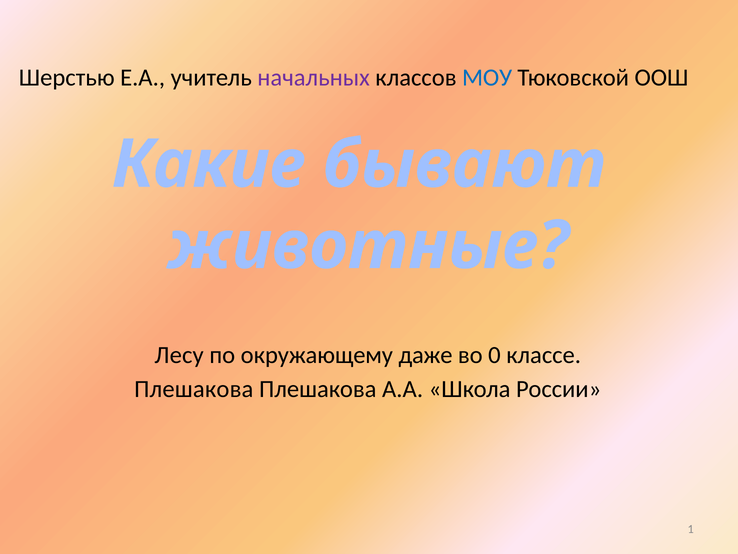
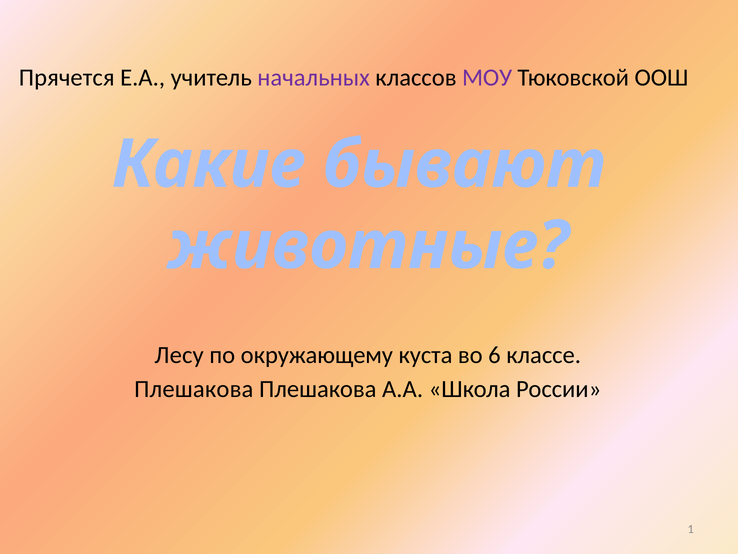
Шерстью: Шерстью -> Прячется
МОУ colour: blue -> purple
даже: даже -> куста
0: 0 -> 6
